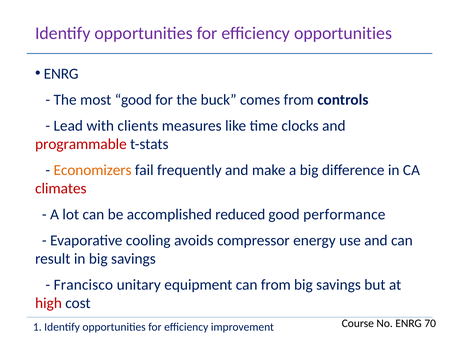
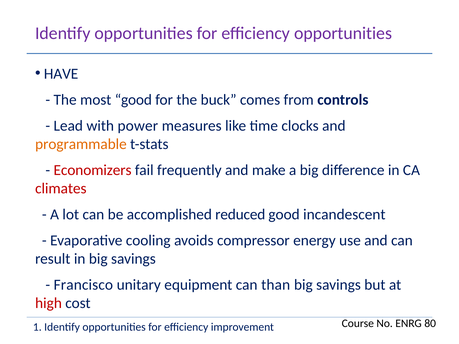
ENRG at (61, 74): ENRG -> HAVE
clients: clients -> power
programmable colour: red -> orange
Economizers colour: orange -> red
performance: performance -> incandescent
can from: from -> than
70: 70 -> 80
